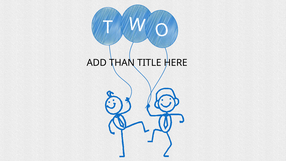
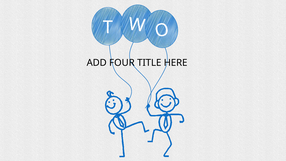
THAN: THAN -> FOUR
